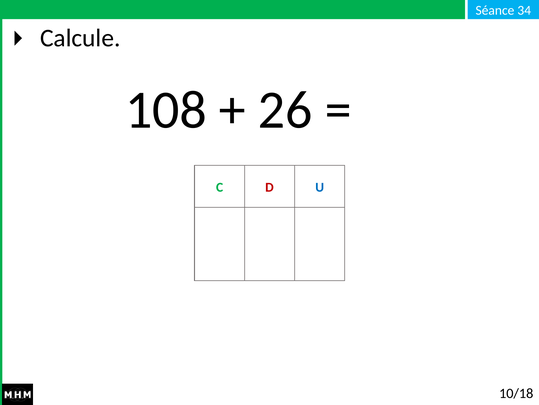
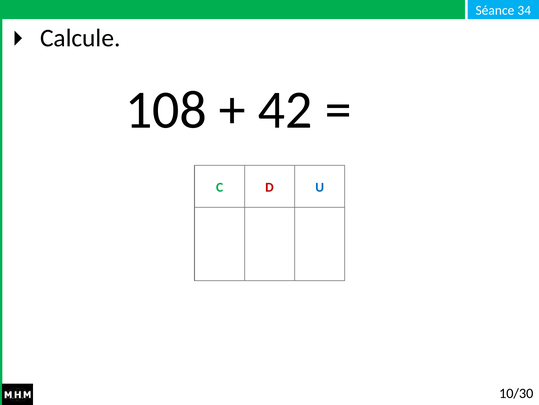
26: 26 -> 42
10/18: 10/18 -> 10/30
